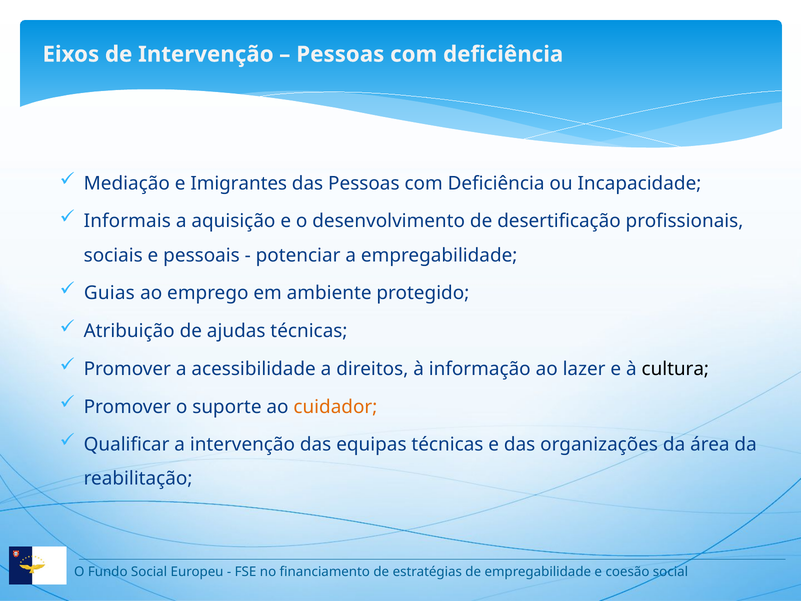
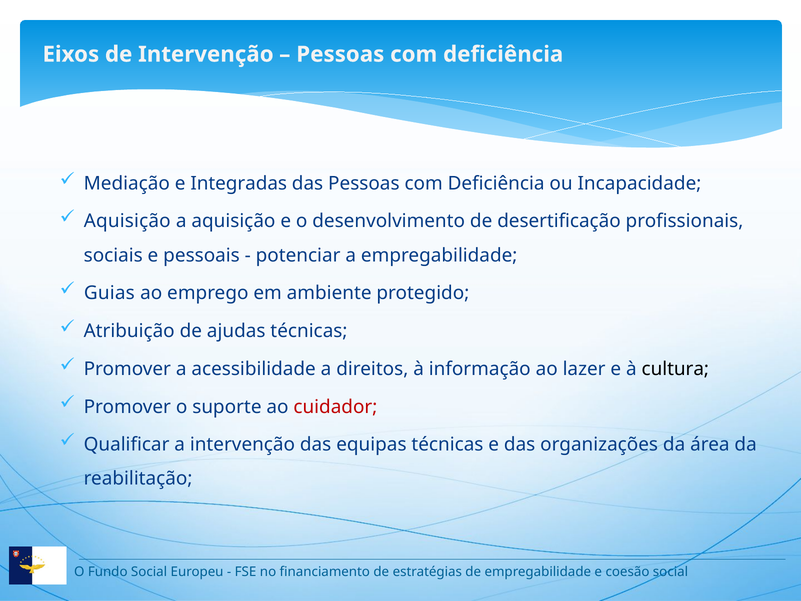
Imigrantes: Imigrantes -> Integradas
Informais at (127, 221): Informais -> Aquisição
cuidador colour: orange -> red
